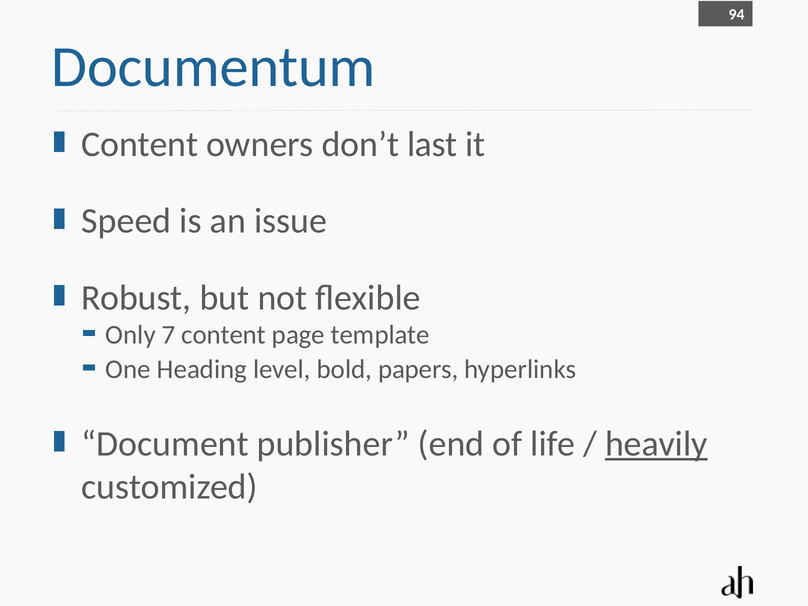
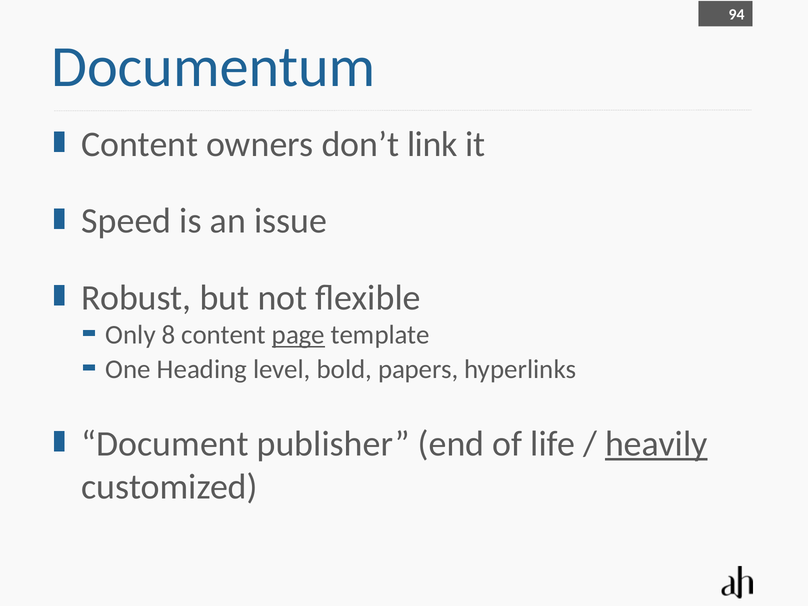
last: last -> link
7: 7 -> 8
page underline: none -> present
